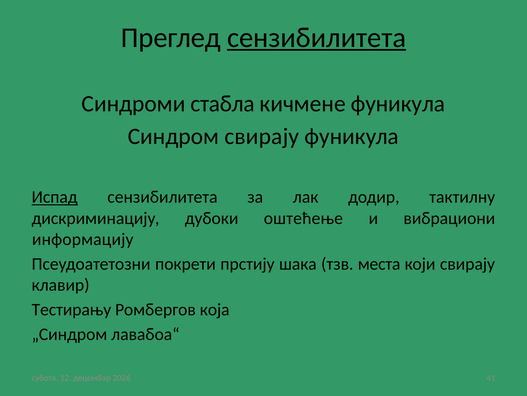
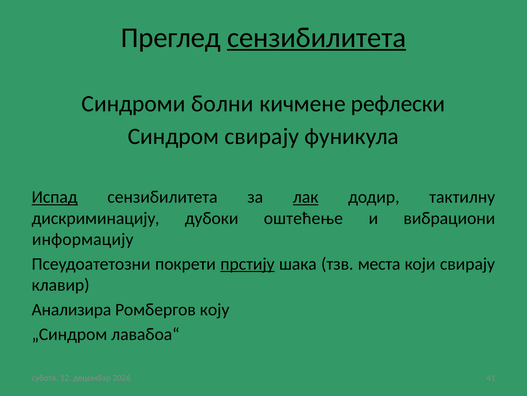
стабла: стабла -> болни
кичмене фуникула: фуникула -> рефлески
лак underline: none -> present
прстију underline: none -> present
Тестирању: Тестирању -> Анализира
која: која -> коју
